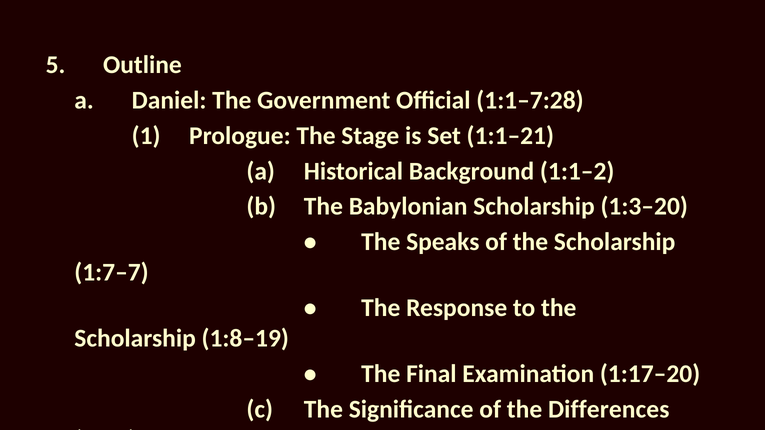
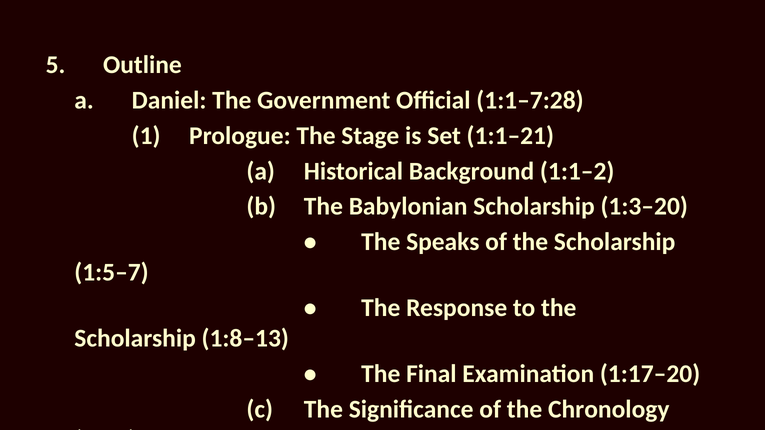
1:7–7: 1:7–7 -> 1:5–7
1:8–19: 1:8–19 -> 1:8–13
Differences: Differences -> Chronology
